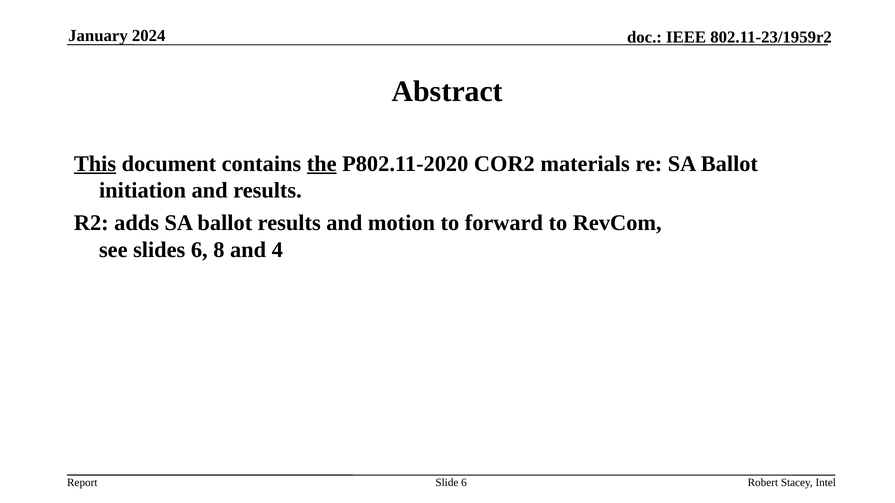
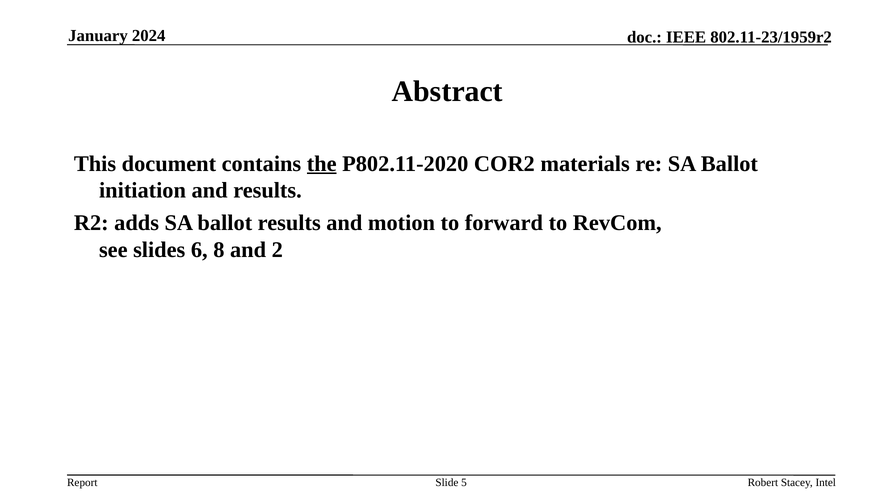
This underline: present -> none
4: 4 -> 2
Slide 6: 6 -> 5
